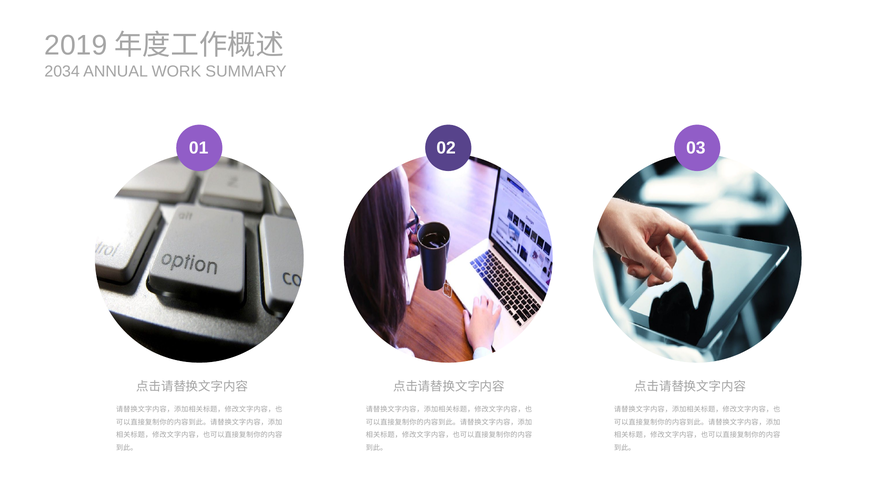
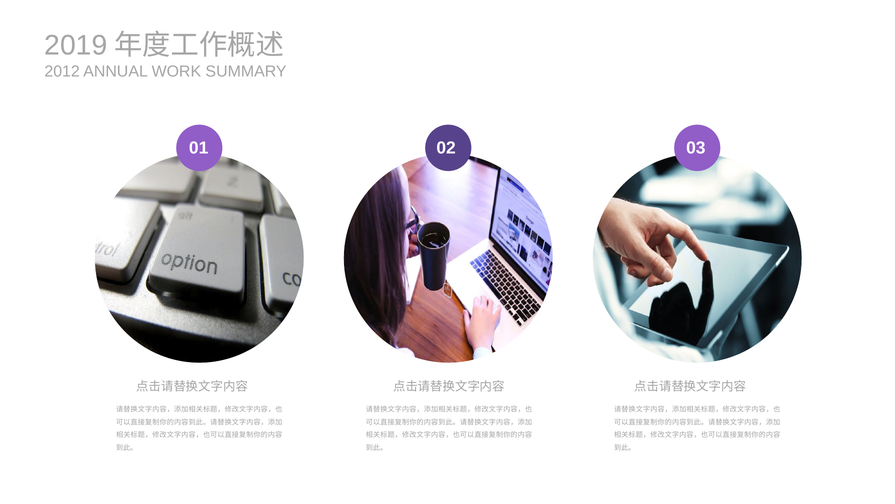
2034: 2034 -> 2012
